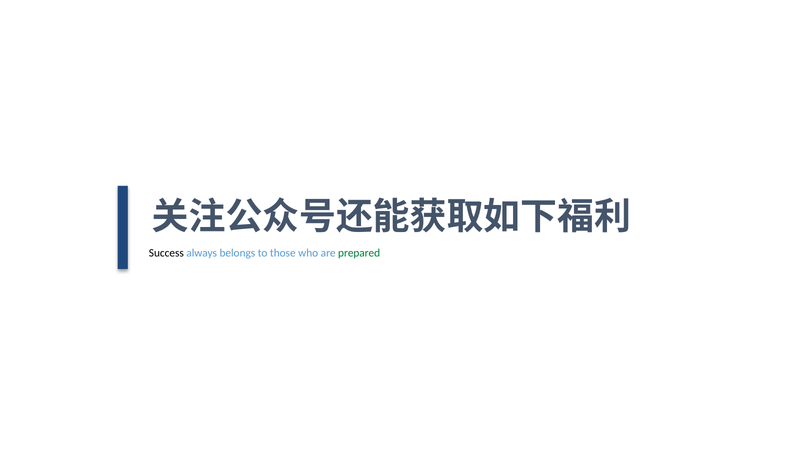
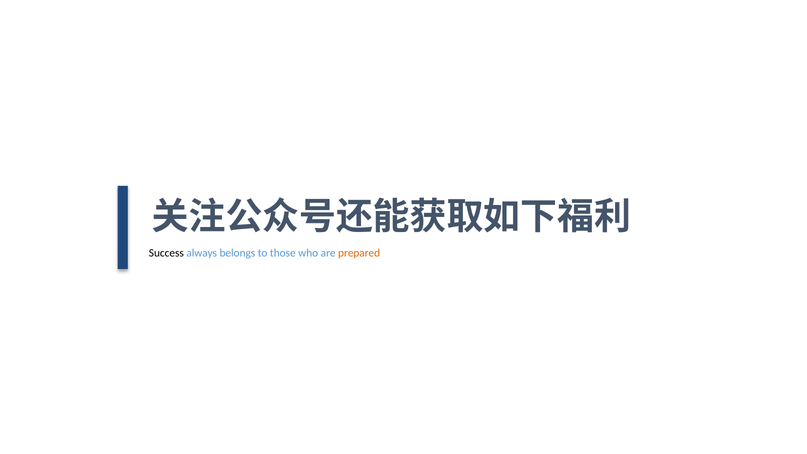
prepared colour: green -> orange
